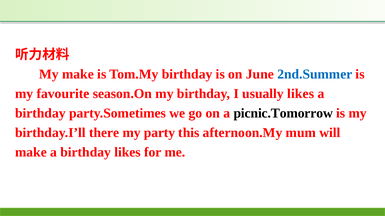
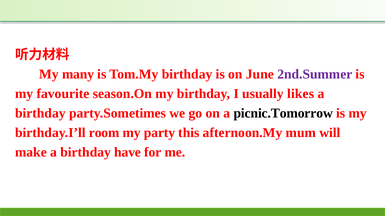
My make: make -> many
2nd.Summer colour: blue -> purple
there: there -> room
birthday likes: likes -> have
